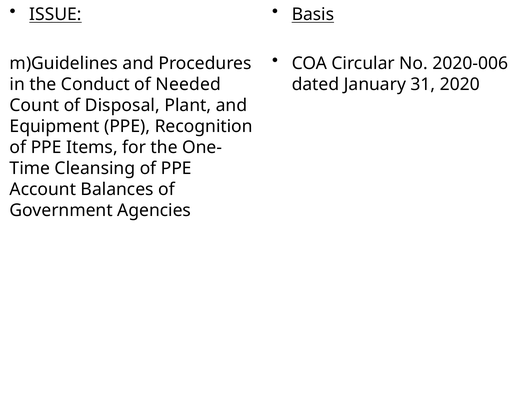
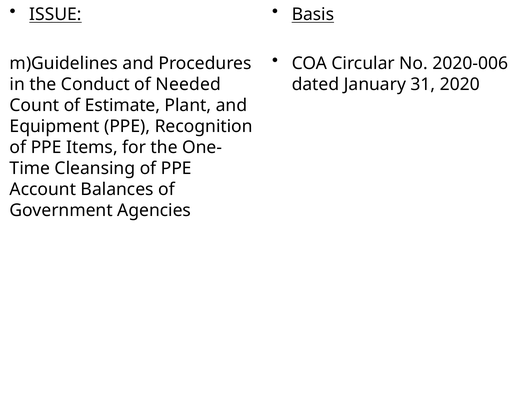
Disposal: Disposal -> Estimate
